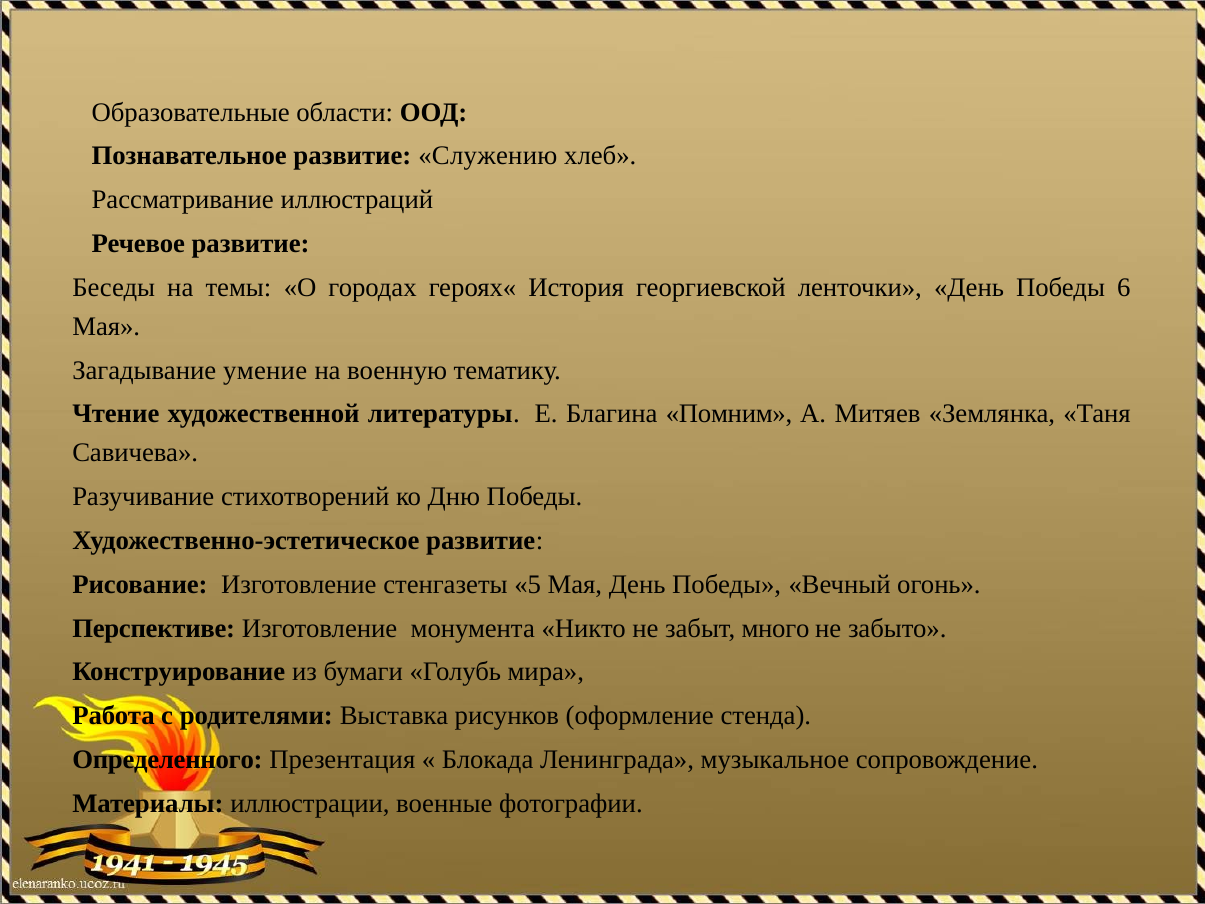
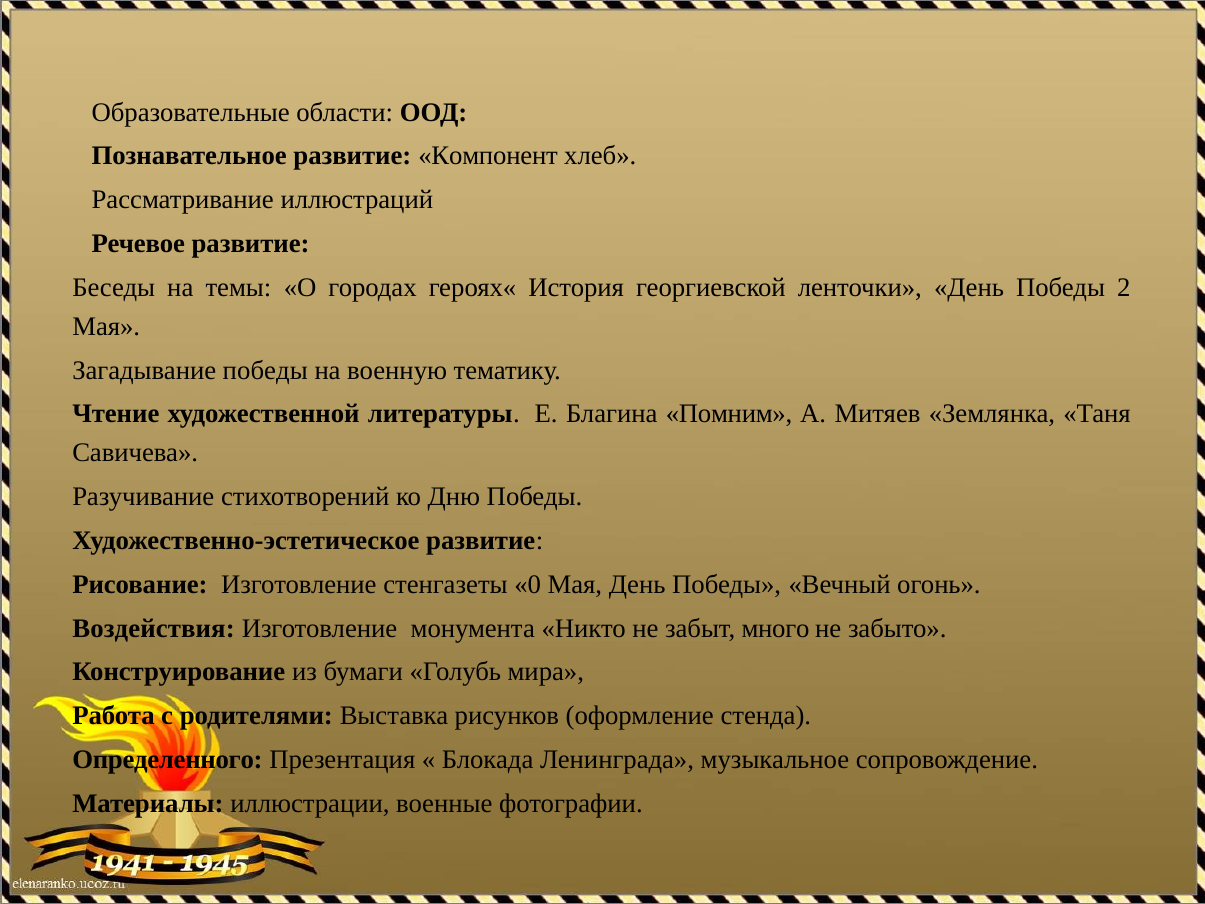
Служению: Служению -> Компонент
6: 6 -> 2
Загадывание умение: умение -> победы
5: 5 -> 0
Перспективе: Перспективе -> Воздействия
